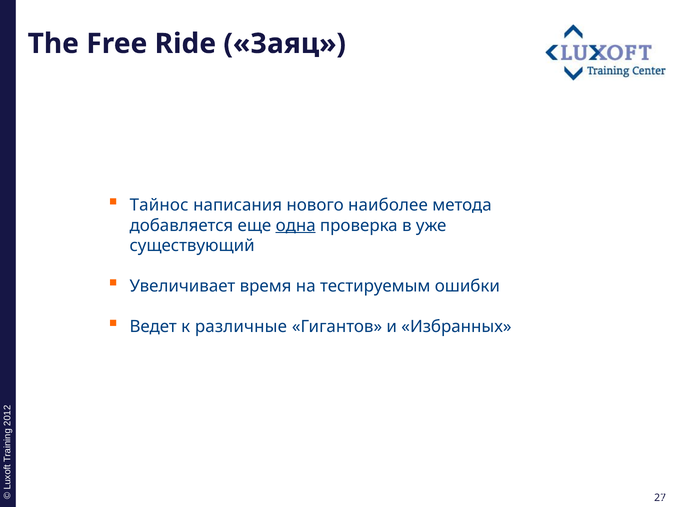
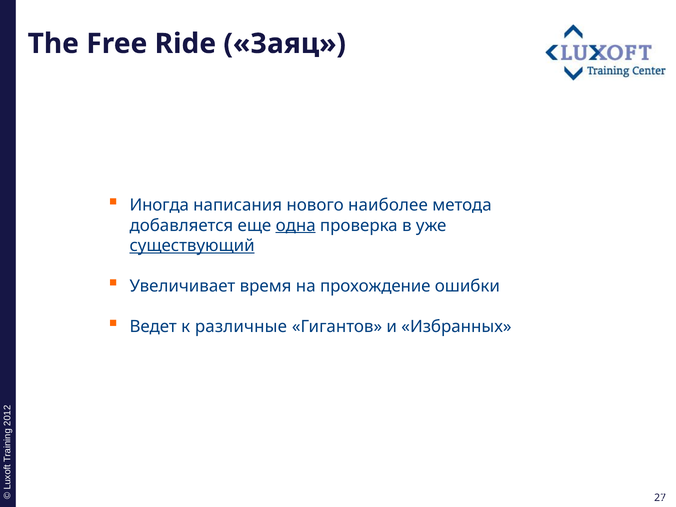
Тайнос: Тайнос -> Иногда
существующий underline: none -> present
тестируемым: тестируемым -> прохождение
